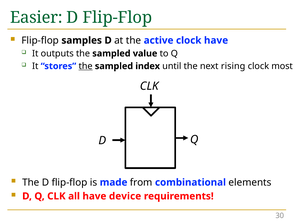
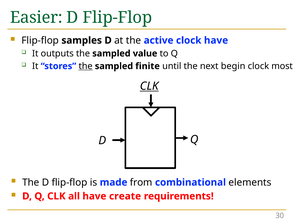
index: index -> finite
rising: rising -> begin
CLK at (149, 86) underline: none -> present
device: device -> create
